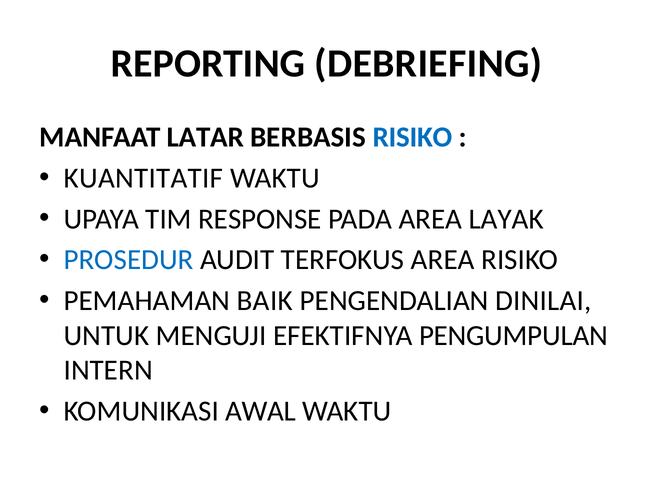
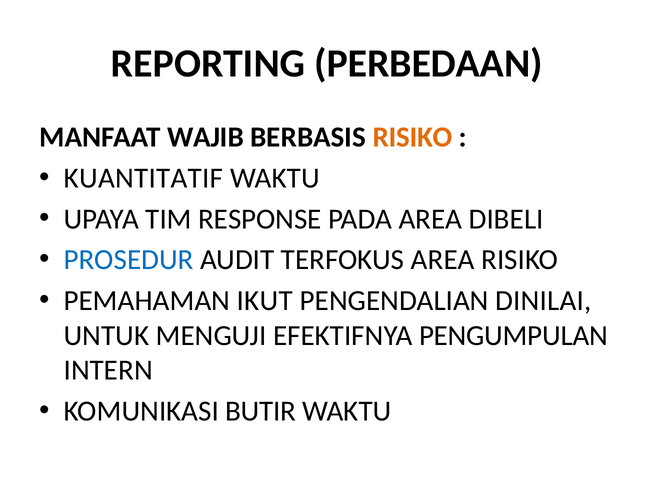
DEBRIEFING: DEBRIEFING -> PERBEDAAN
LATAR: LATAR -> WAJIB
RISIKO at (413, 137) colour: blue -> orange
LAYAK: LAYAK -> DIBELI
BAIK: BAIK -> IKUT
AWAL: AWAL -> BUTIR
